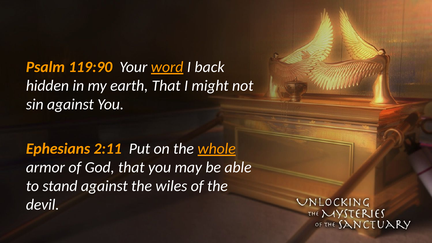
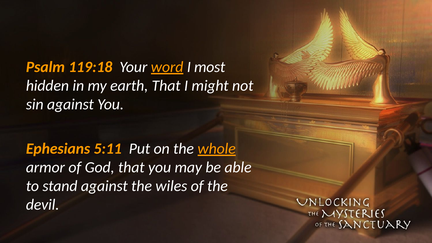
119:90: 119:90 -> 119:18
back: back -> most
2:11: 2:11 -> 5:11
